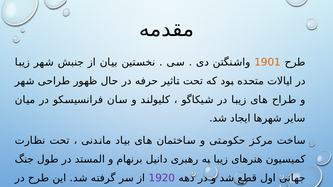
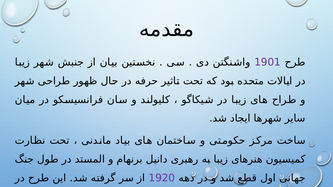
1901 colour: orange -> purple
